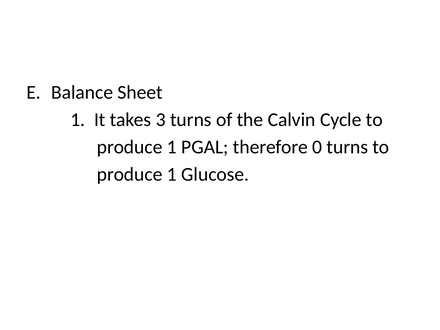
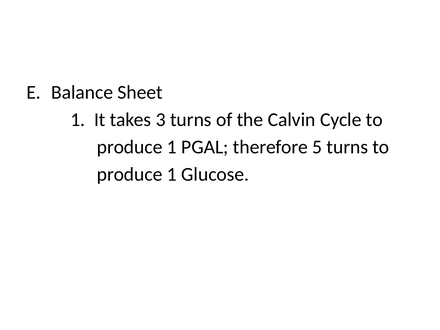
0: 0 -> 5
